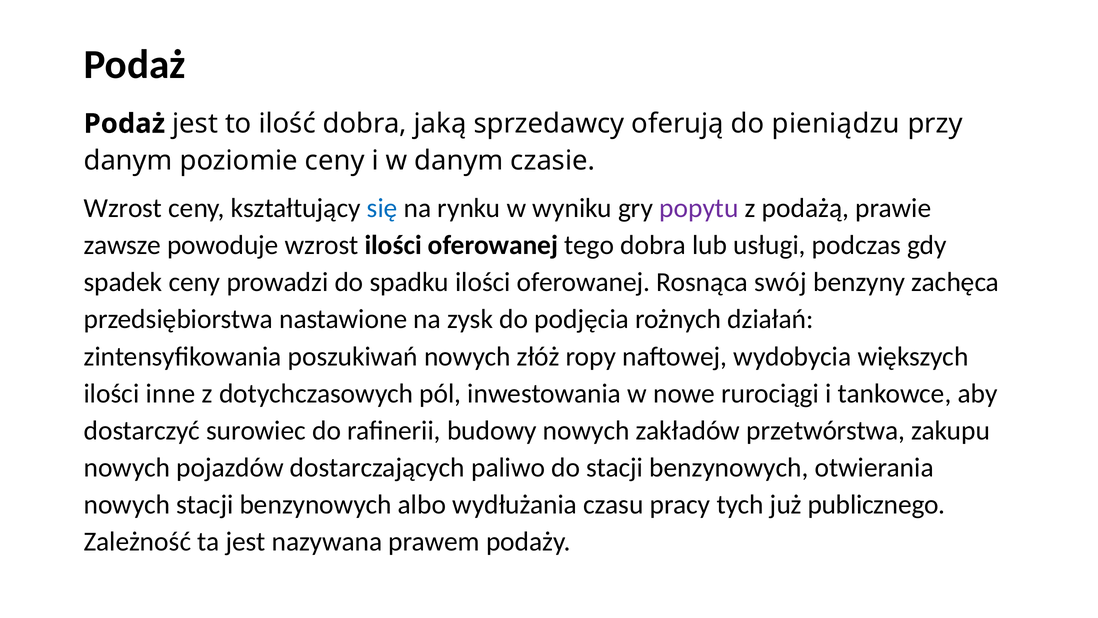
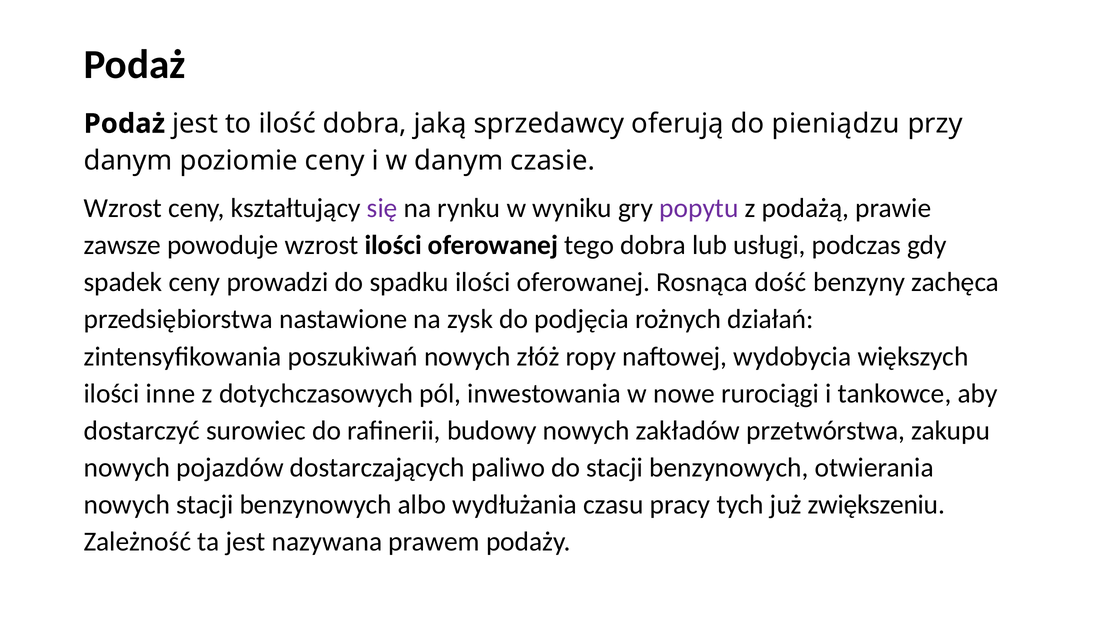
się colour: blue -> purple
swój: swój -> dość
publicznego: publicznego -> zwiększeniu
